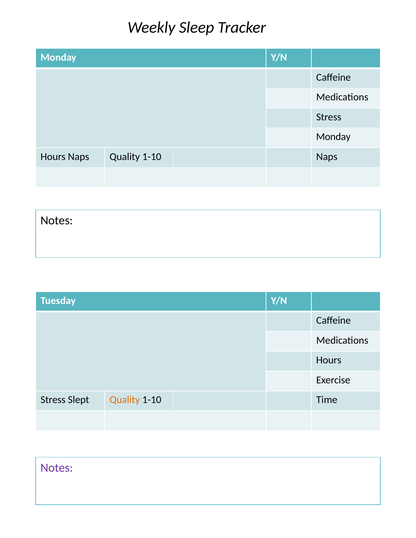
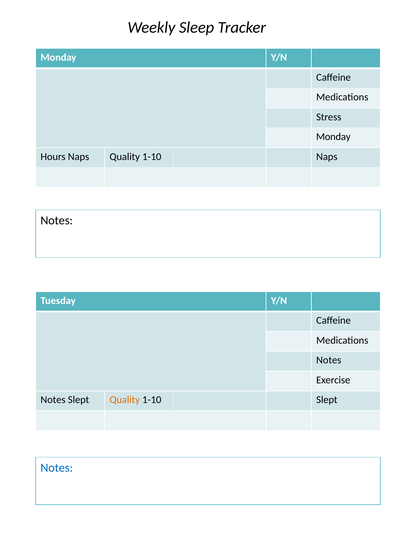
Hours at (329, 360): Hours -> Notes
Stress at (53, 400): Stress -> Notes
1-10 Time: Time -> Slept
Notes at (57, 468) colour: purple -> blue
